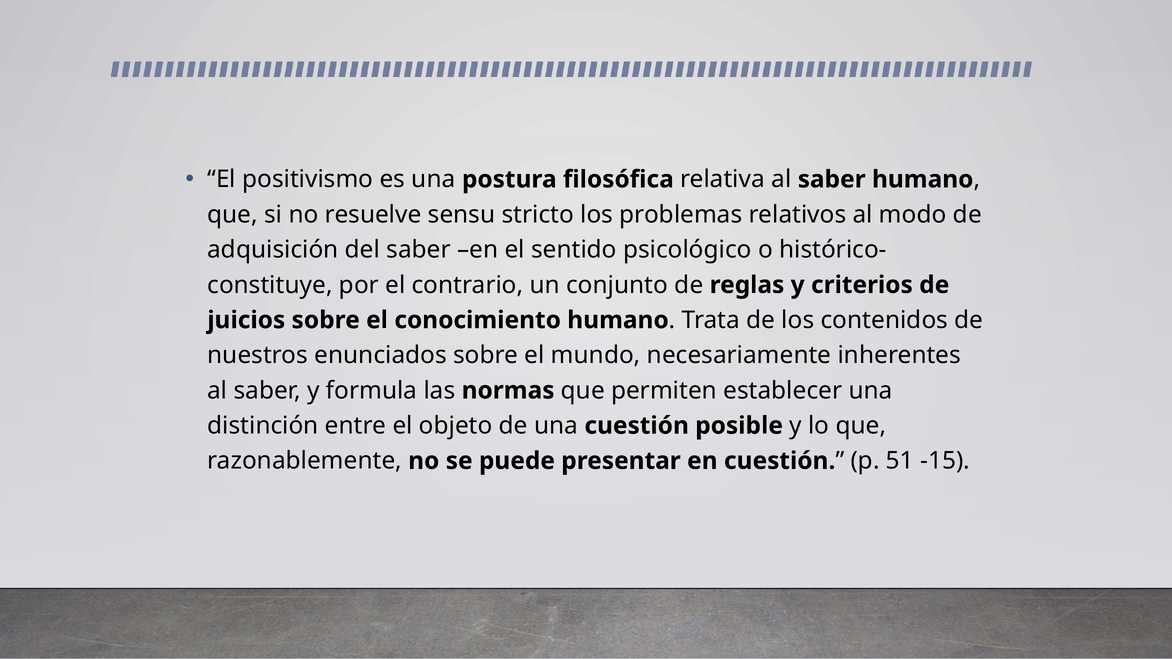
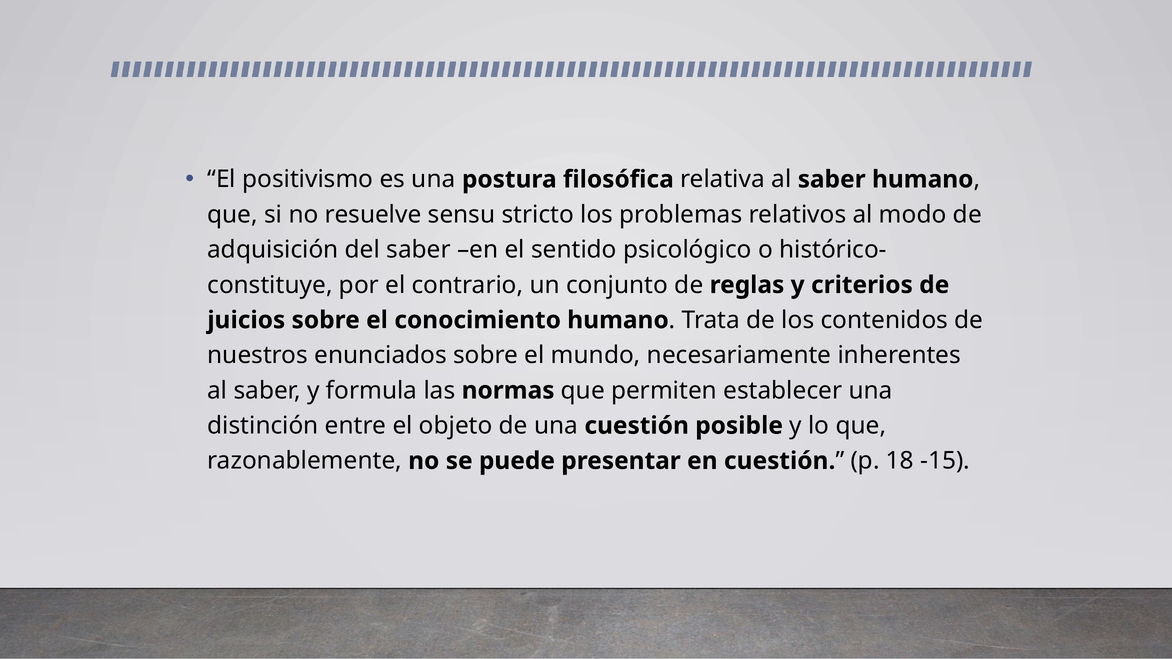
51: 51 -> 18
